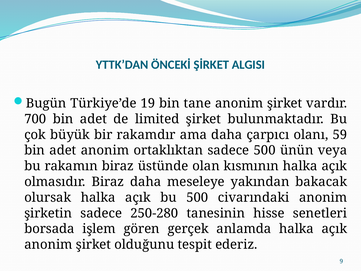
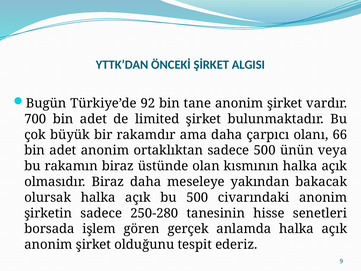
19: 19 -> 92
59: 59 -> 66
